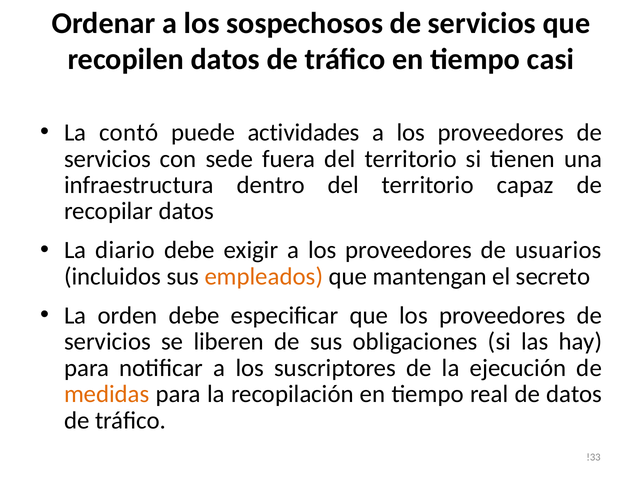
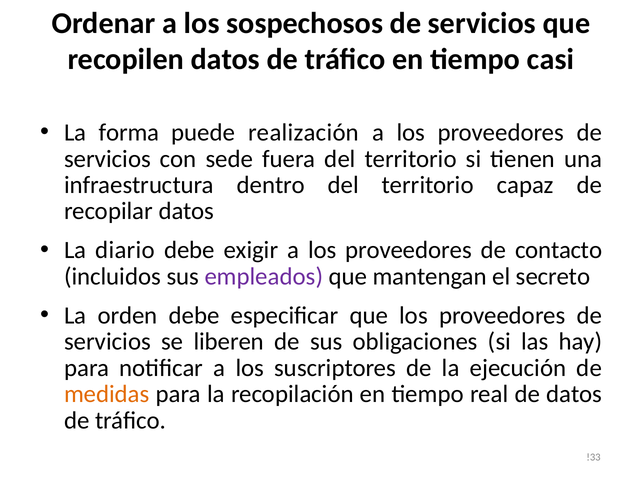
contó: contó -> forma
actividades: actividades -> realización
usuarios: usuarios -> contacto
empleados colour: orange -> purple
